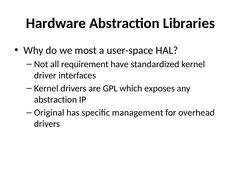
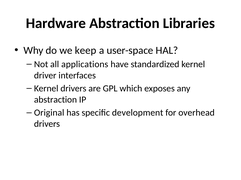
most: most -> keep
requirement: requirement -> applications
management: management -> development
